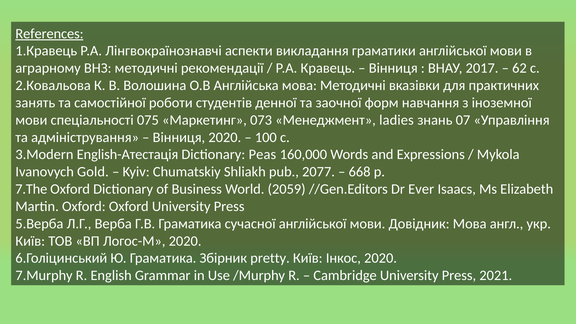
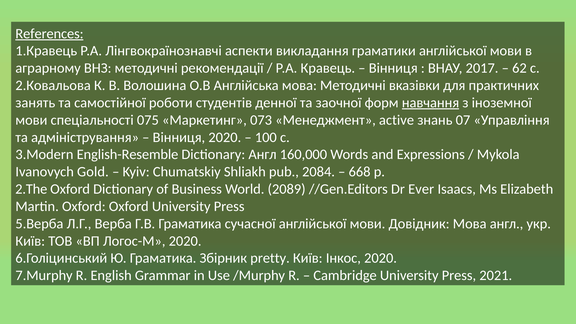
навчання underline: none -> present
ladies: ladies -> active
English-Атестація: English-Атестація -> English-Resemble
Dictionary Peas: Peas -> Англ
2077: 2077 -> 2084
7.The: 7.The -> 2.The
2059: 2059 -> 2089
